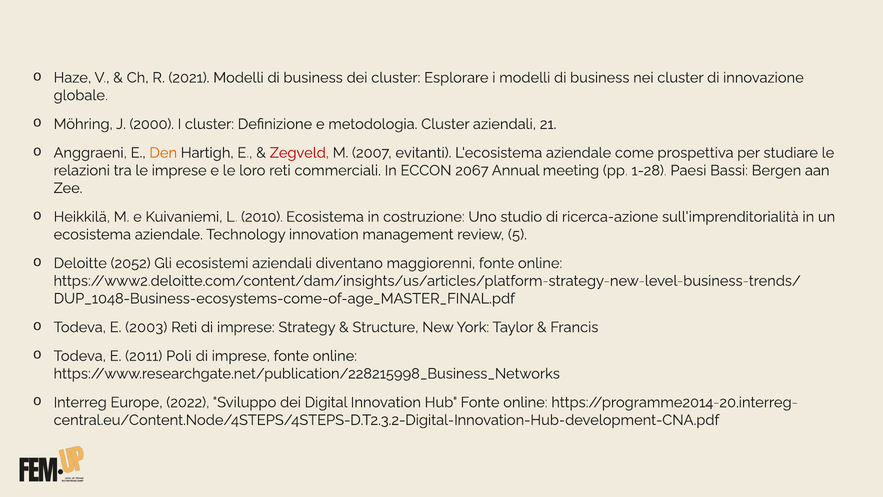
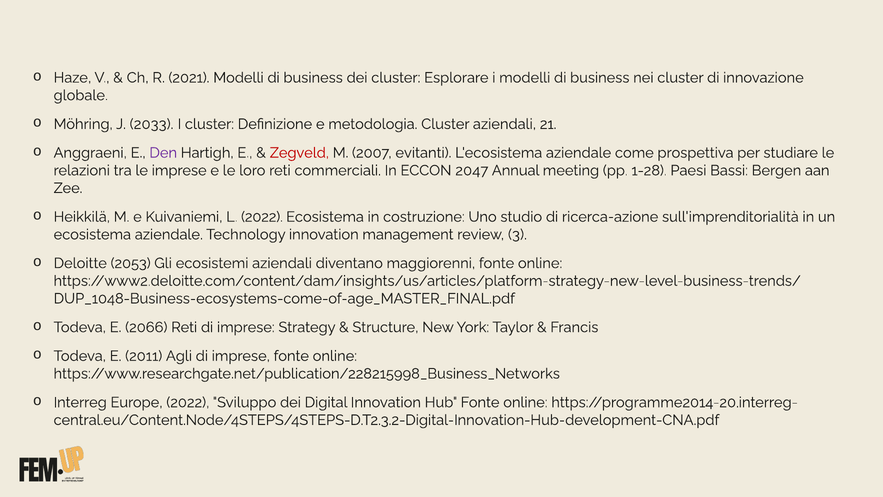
2000: 2000 -> 2033
Den colour: orange -> purple
2067: 2067 -> 2047
L 2010: 2010 -> 2022
5: 5 -> 3
2052: 2052 -> 2053
2003: 2003 -> 2066
Poli: Poli -> Agli
